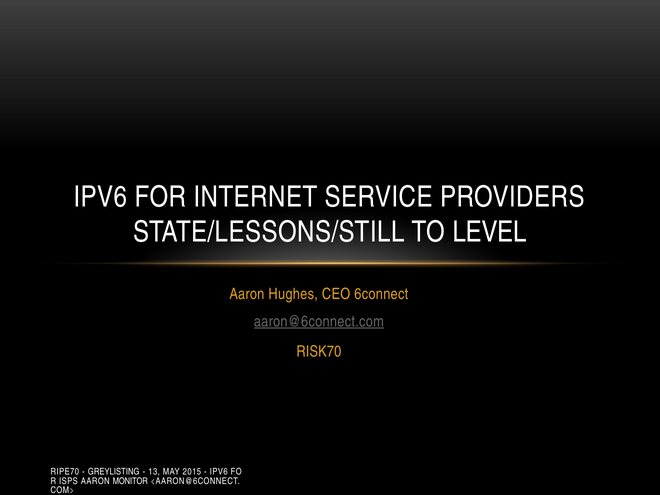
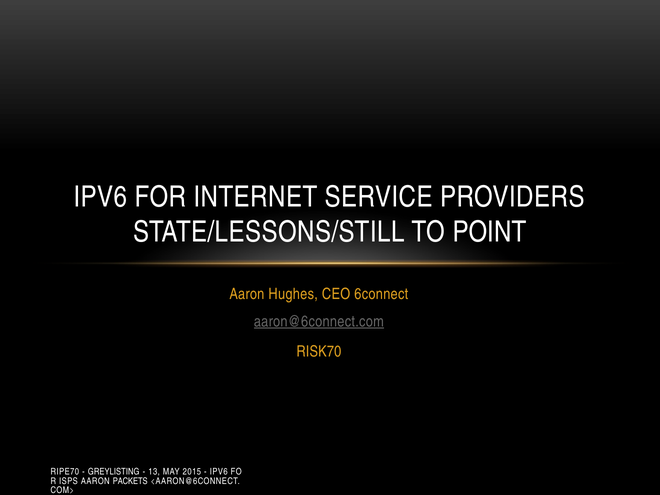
LEVEL: LEVEL -> POINT
MONITOR: MONITOR -> PACKETS
